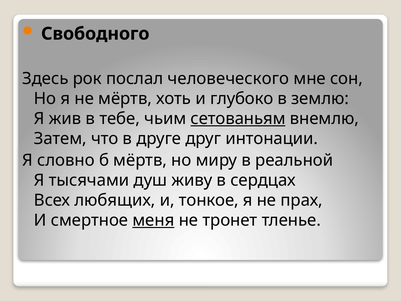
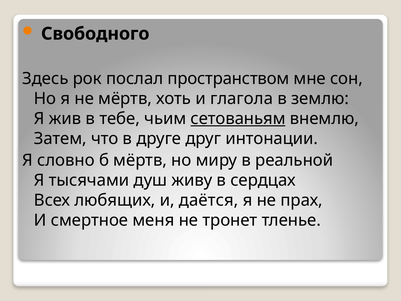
человеческого: человеческого -> пространством
глубоко: глубоко -> глагола
тонкое: тонкое -> даётся
меня underline: present -> none
